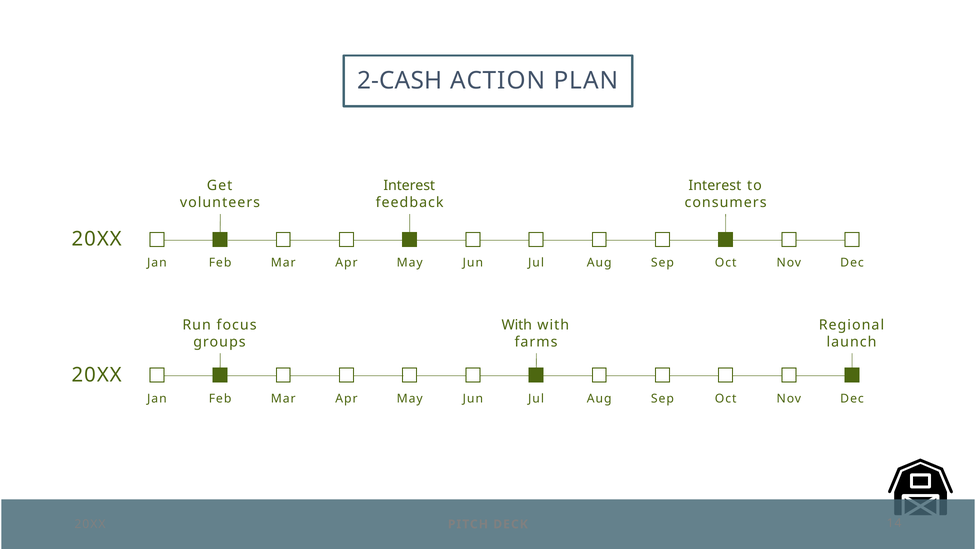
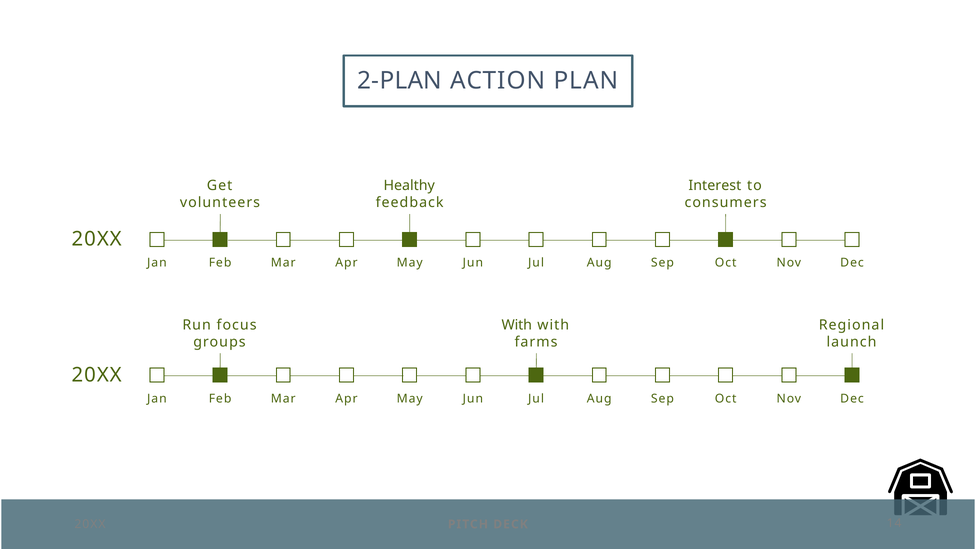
2-CASH: 2-CASH -> 2-PLAN
Interest at (409, 185): Interest -> Healthy
